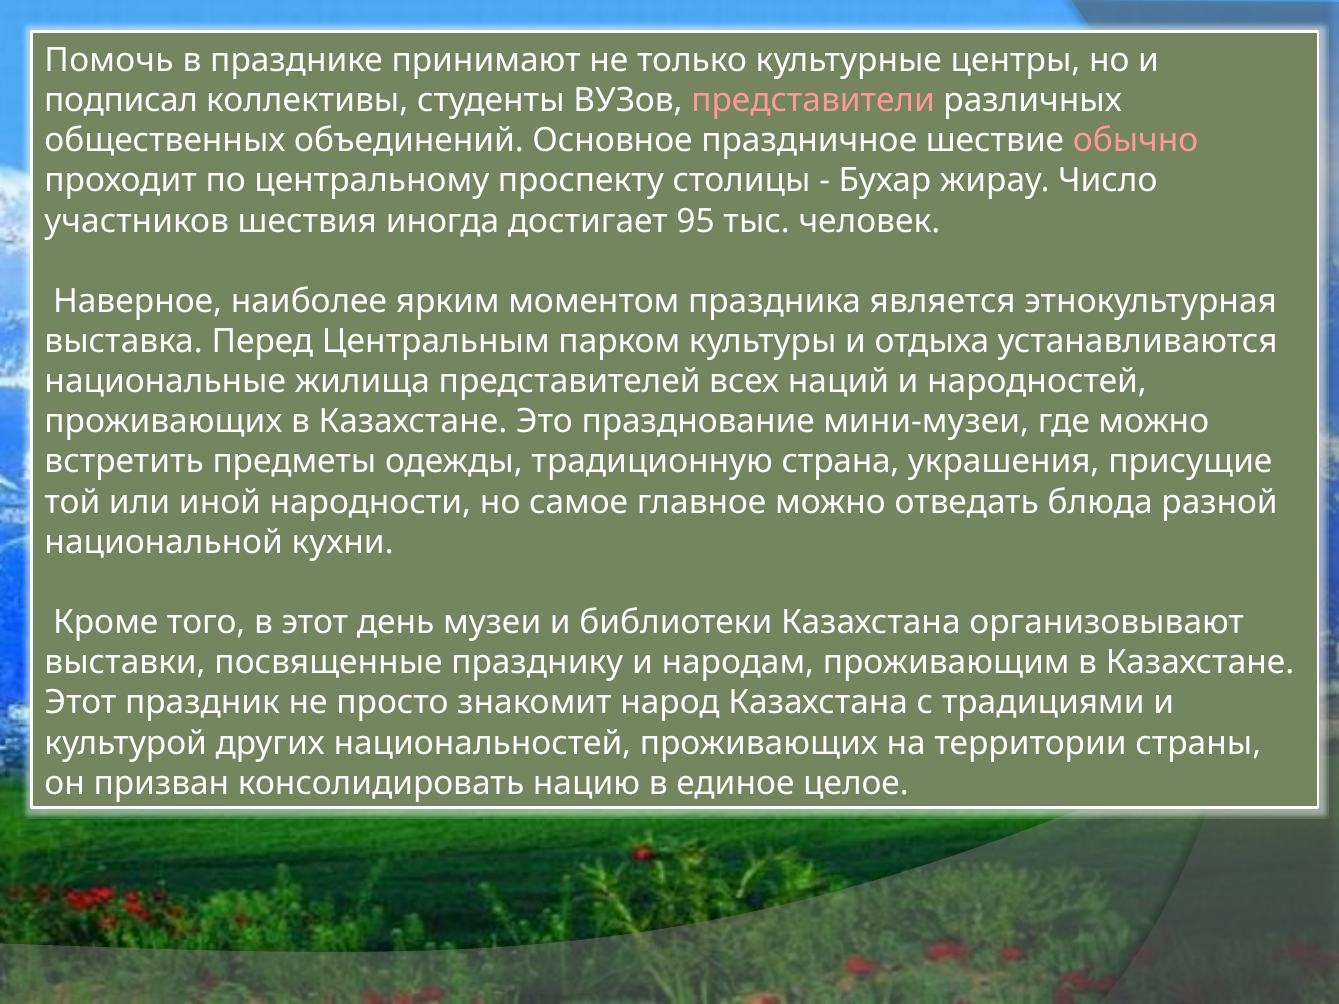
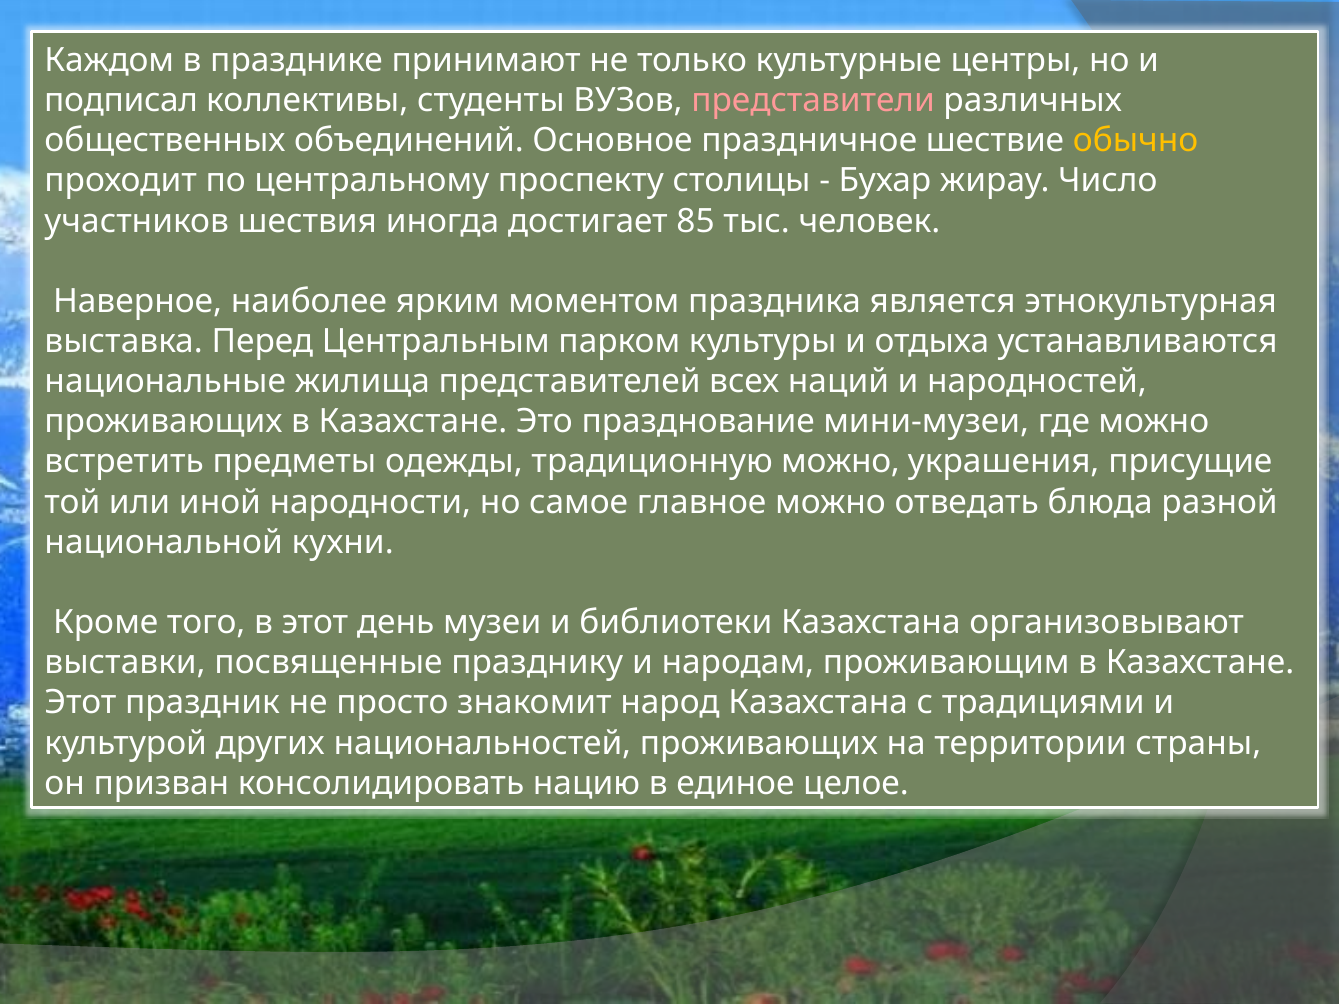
Помочь: Помочь -> Каждом
обычно colour: pink -> yellow
95: 95 -> 85
традиционную страна: страна -> можно
